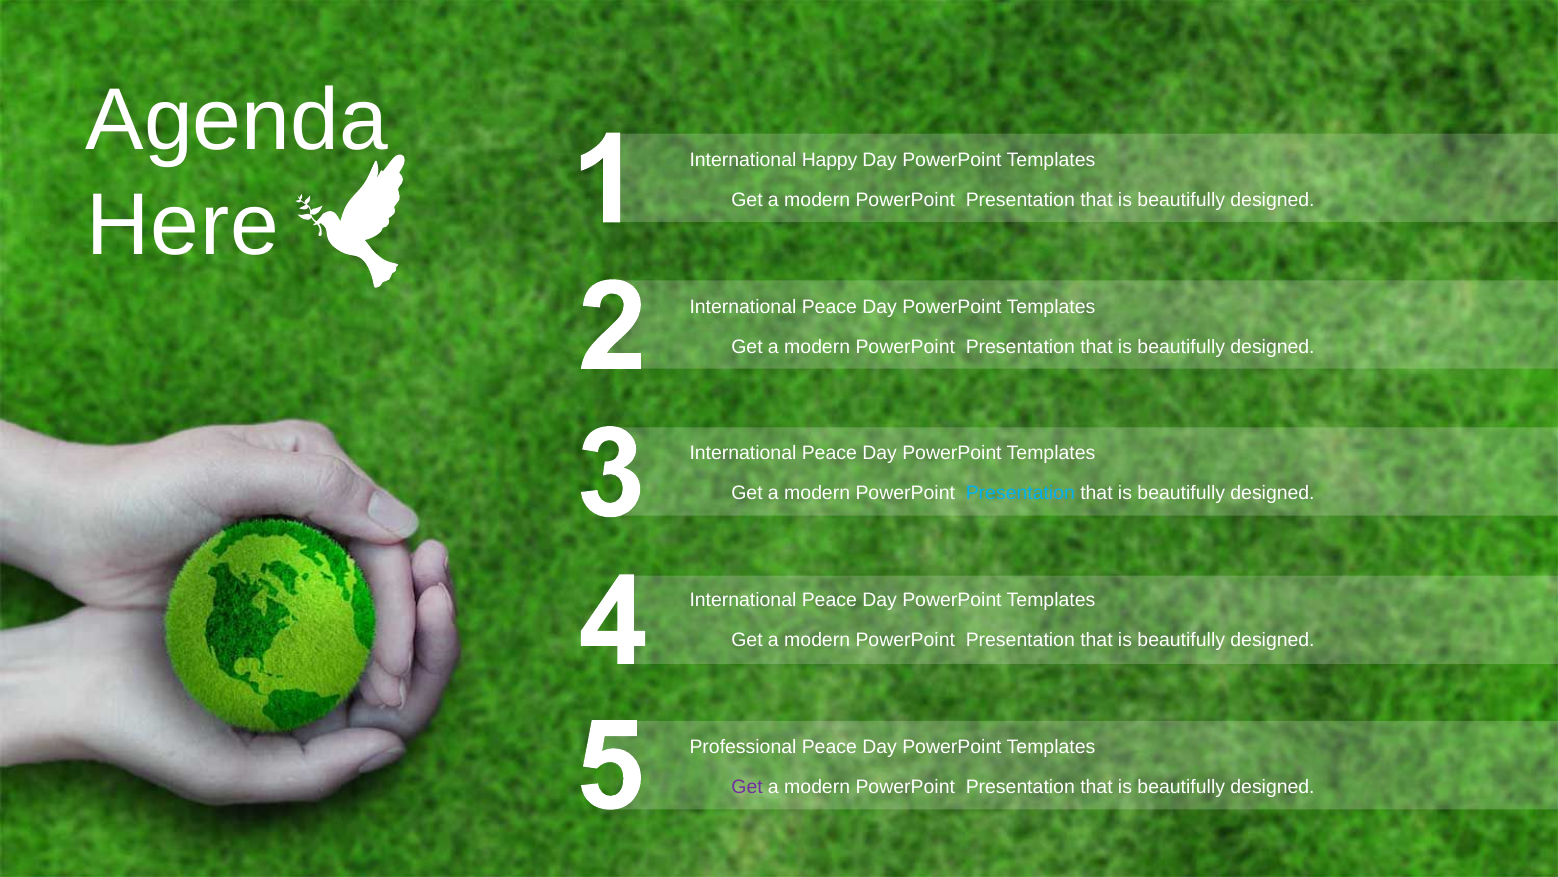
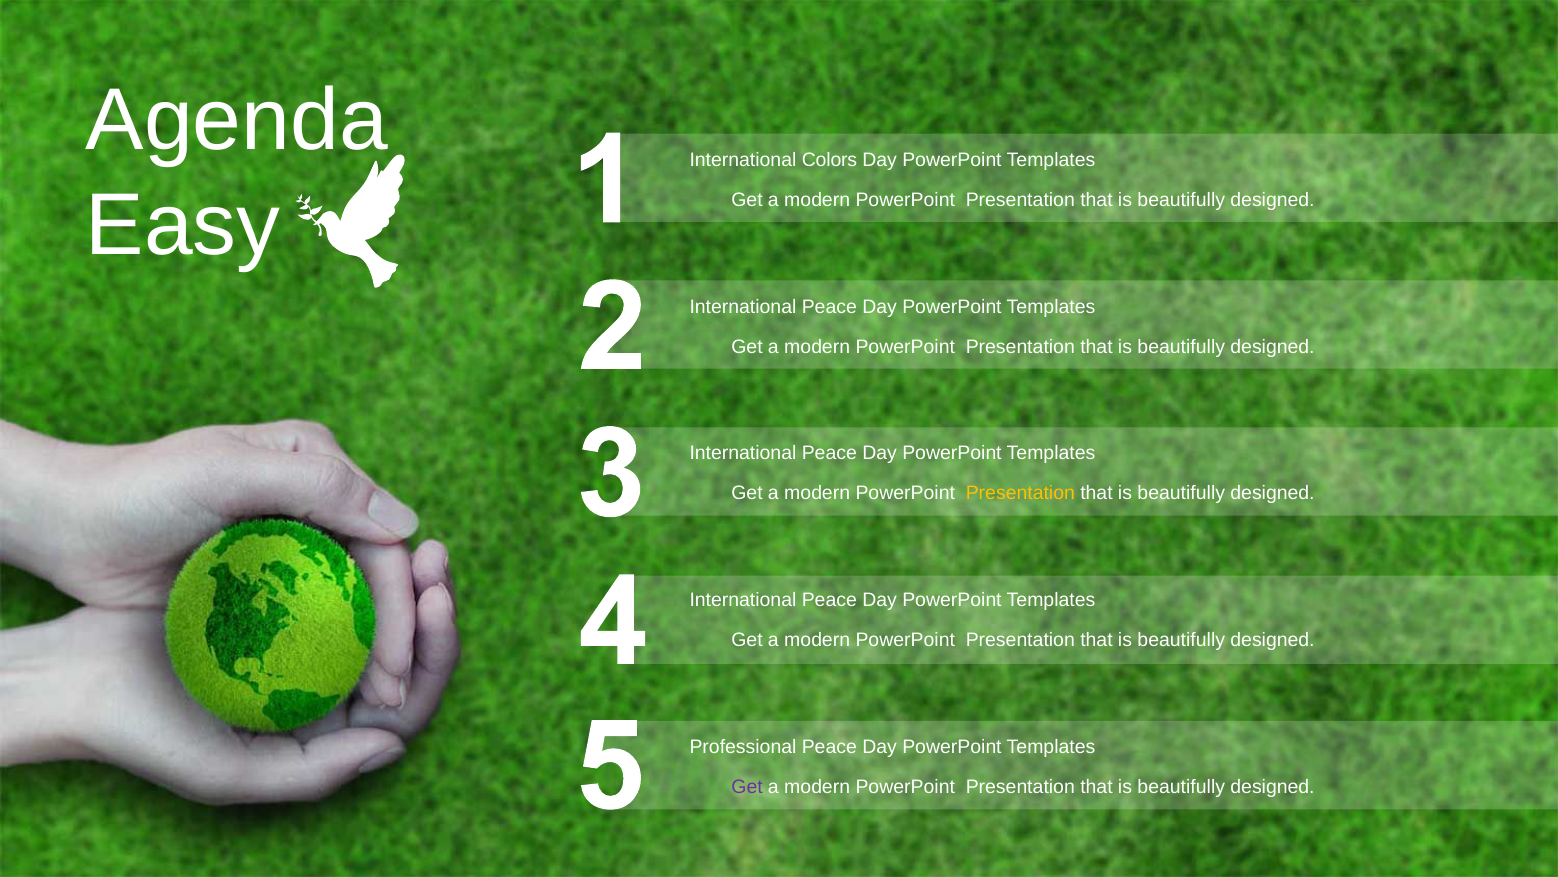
Happy: Happy -> Colors
Here: Here -> Easy
Presentation at (1020, 493) colour: light blue -> yellow
